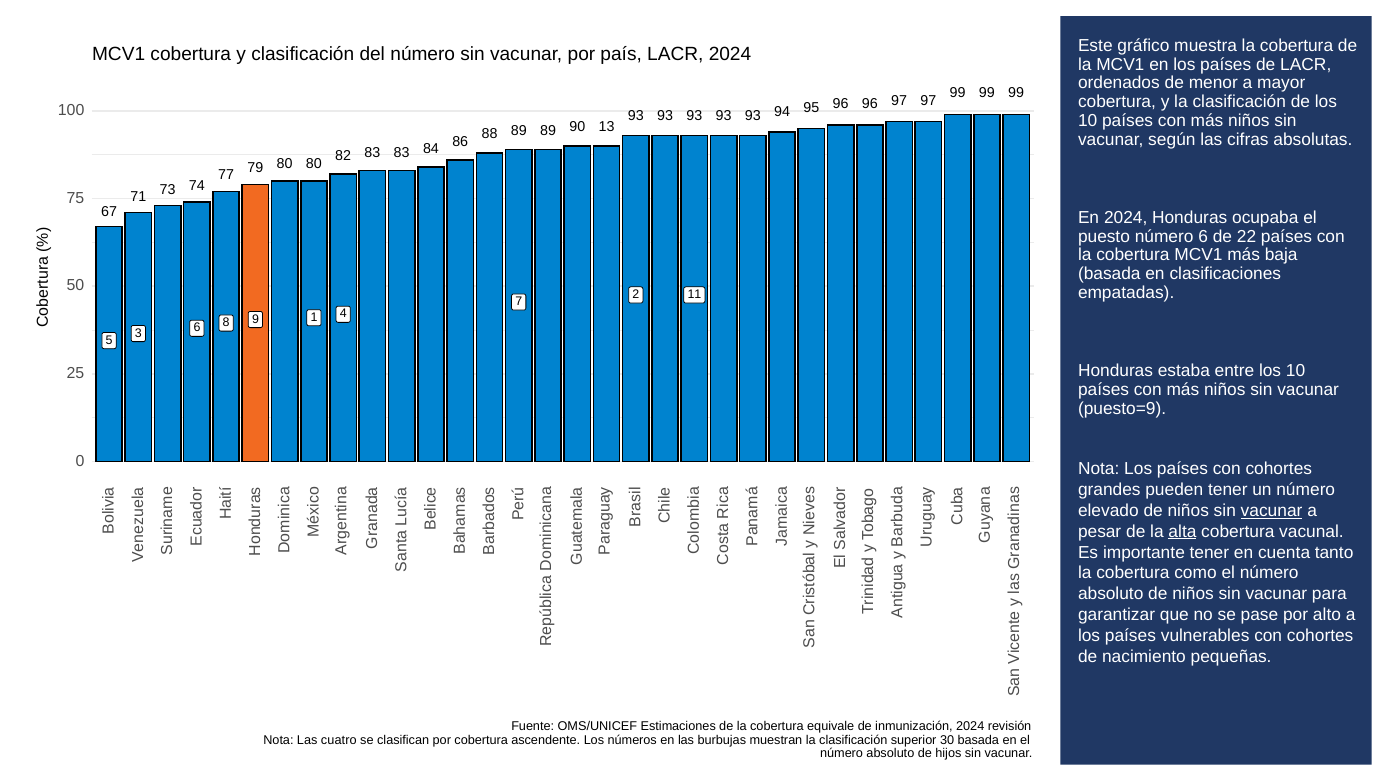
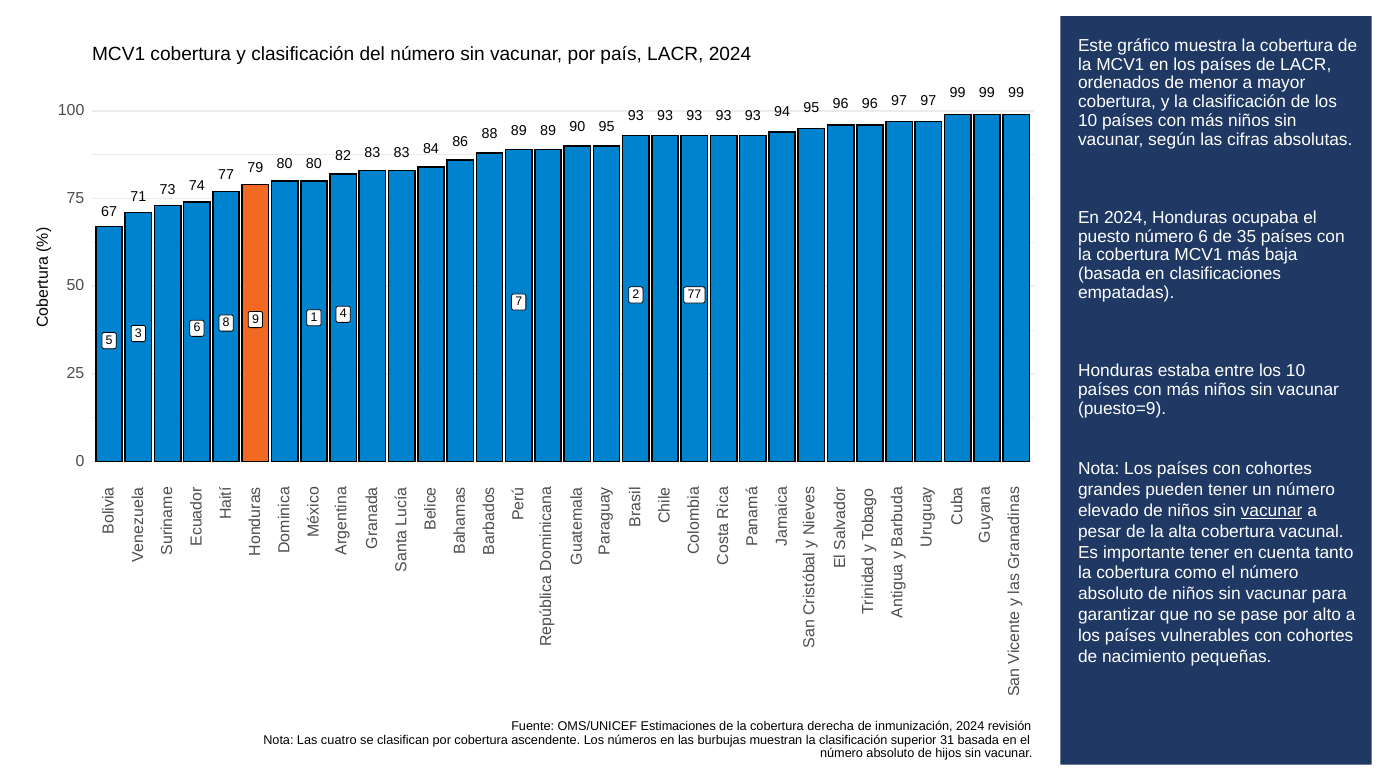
90 13: 13 -> 95
22: 22 -> 35
2 11: 11 -> 77
alta underline: present -> none
equivale: equivale -> derecha
30: 30 -> 31
